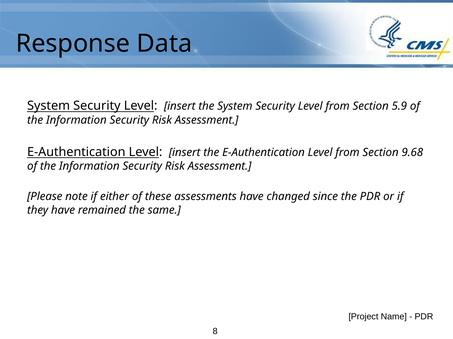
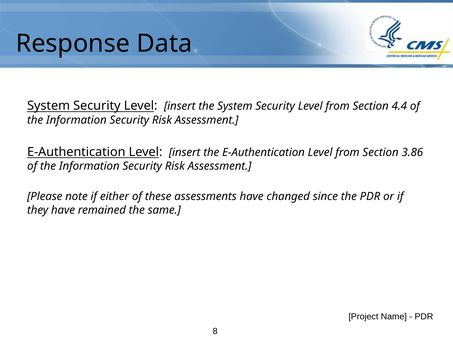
5.9: 5.9 -> 4.4
9.68: 9.68 -> 3.86
